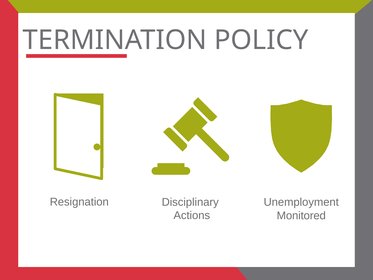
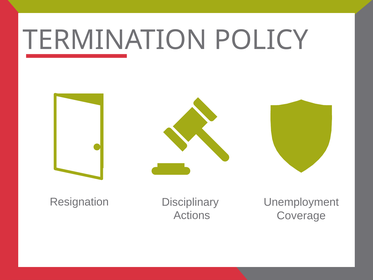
Monitored: Monitored -> Coverage
